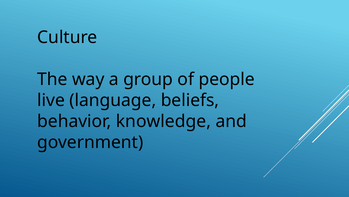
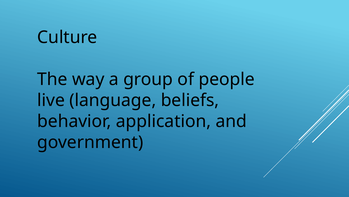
knowledge: knowledge -> application
